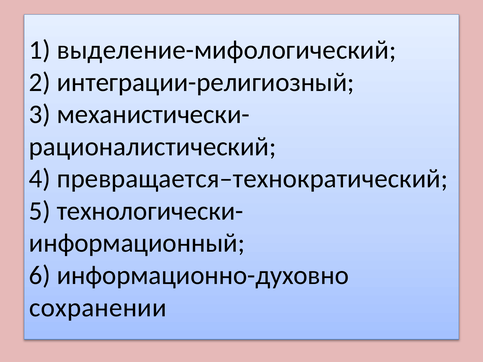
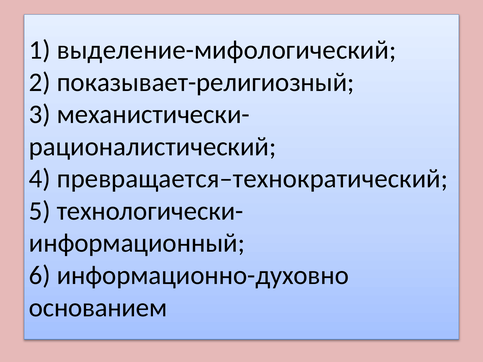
интеграции-религиозный: интеграции-религиозный -> показывает-религиозный
сохранении: сохранении -> основанием
